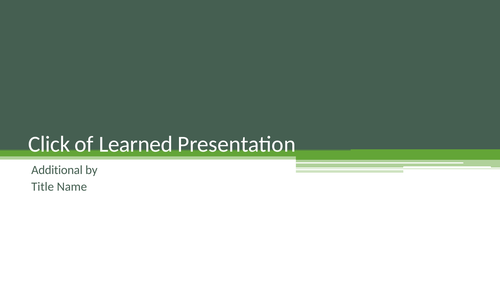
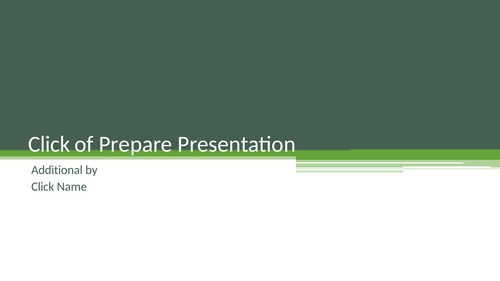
Learned: Learned -> Prepare
Title at (43, 187): Title -> Click
